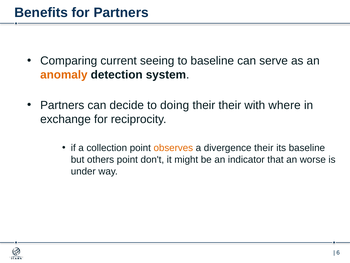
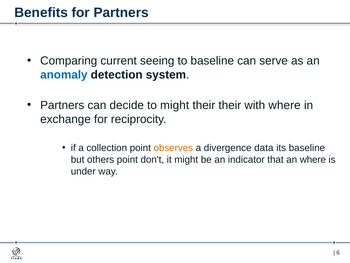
anomaly colour: orange -> blue
to doing: doing -> might
divergence their: their -> data
an worse: worse -> where
